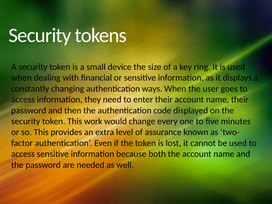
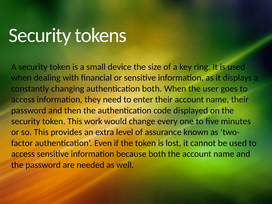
authentication ways: ways -> both
